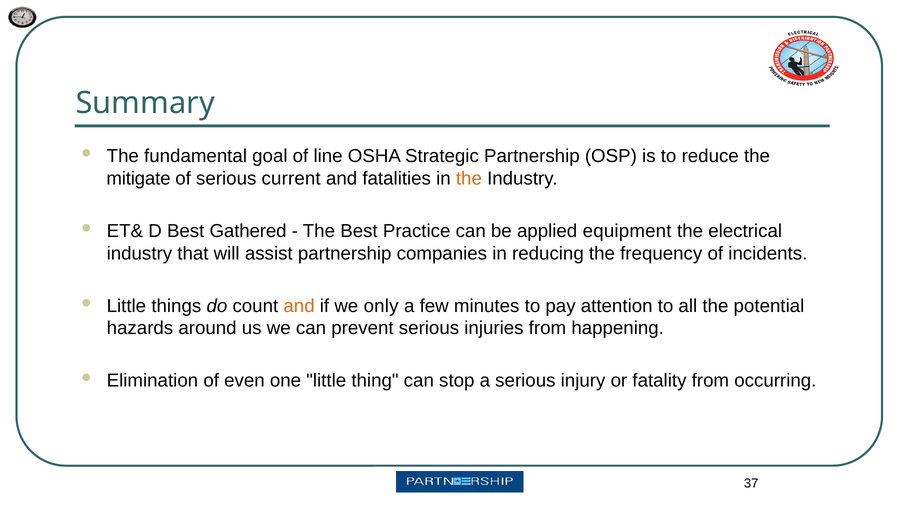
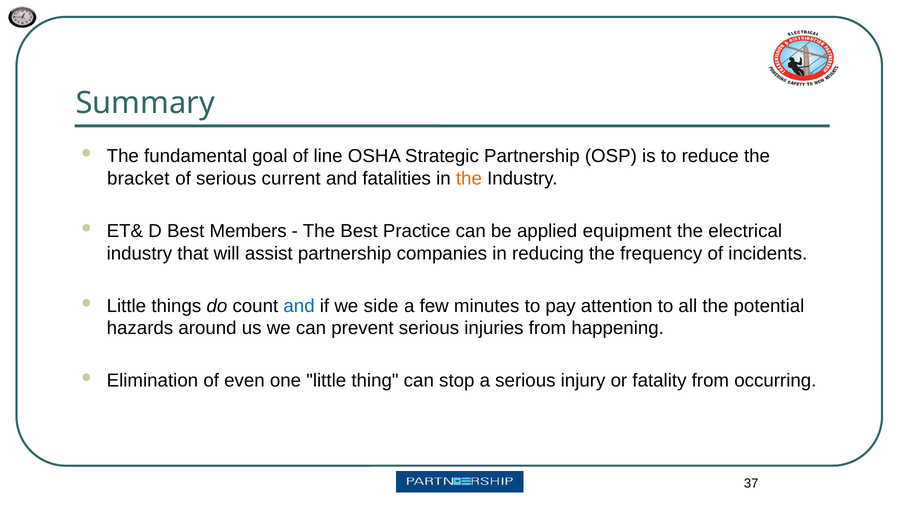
mitigate: mitigate -> bracket
Gathered: Gathered -> Members
and at (299, 306) colour: orange -> blue
only: only -> side
